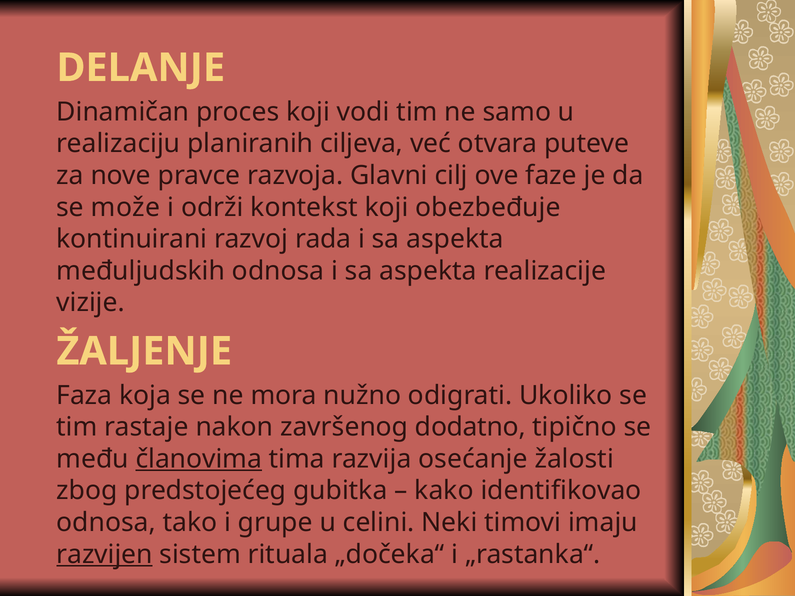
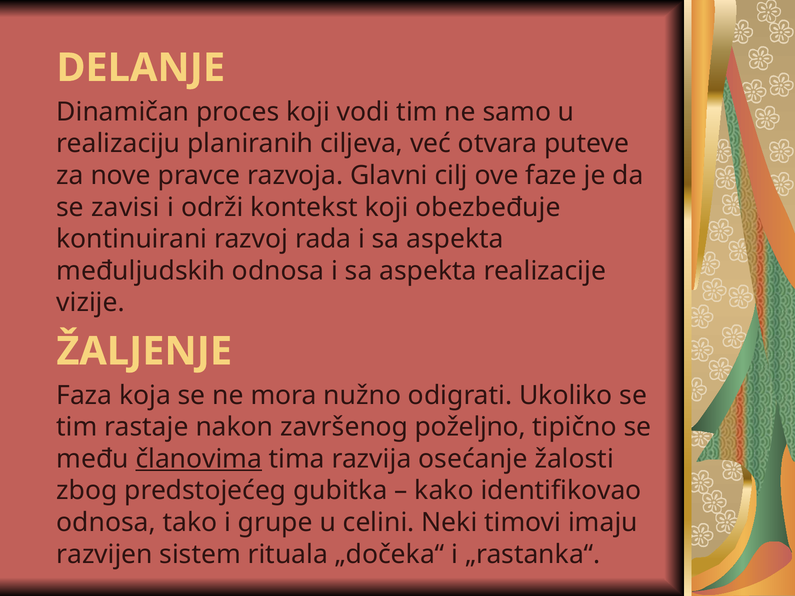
može: može -> zavisi
dodatno: dodatno -> poželjno
razvijen underline: present -> none
